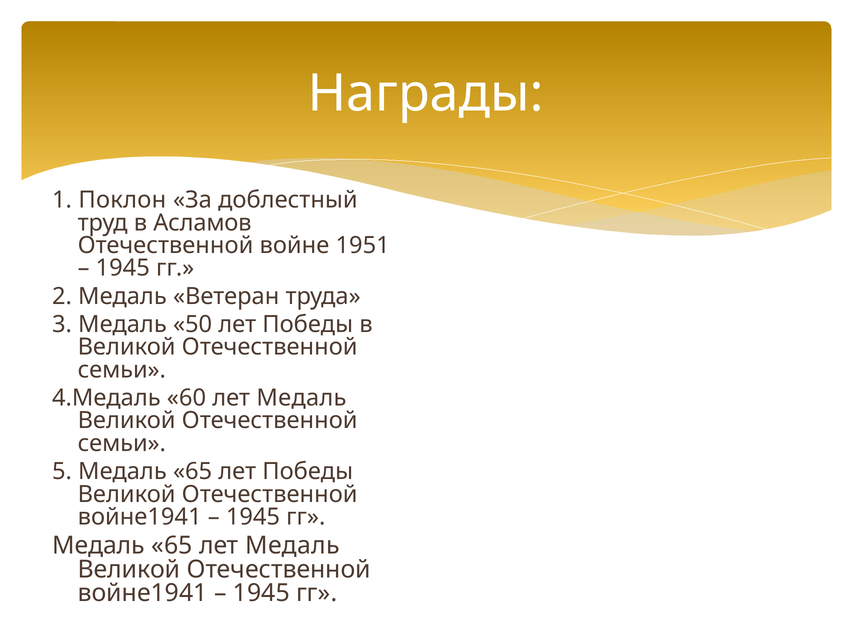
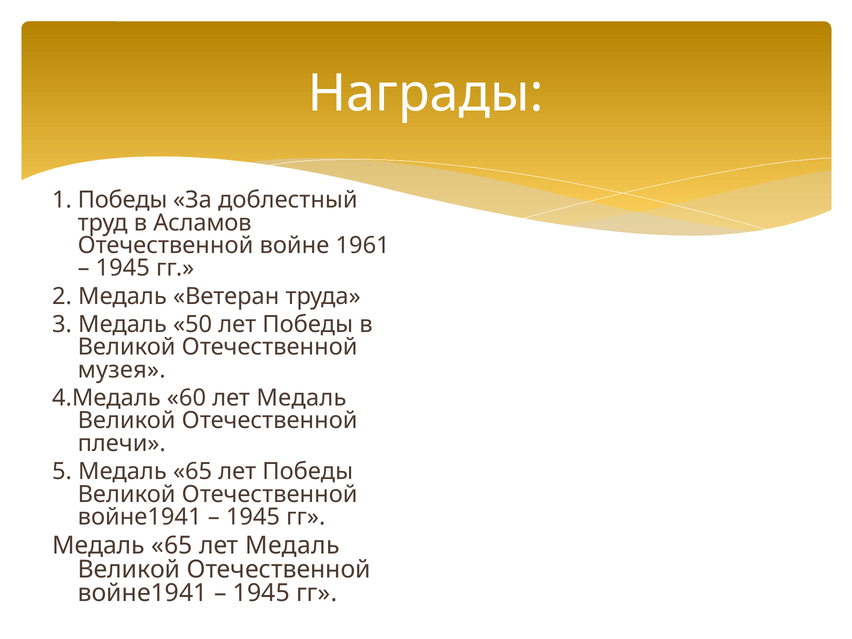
1 Поклон: Поклон -> Победы
1951: 1951 -> 1961
семьи at (122, 370): семьи -> музея
семьи at (122, 443): семьи -> плечи
